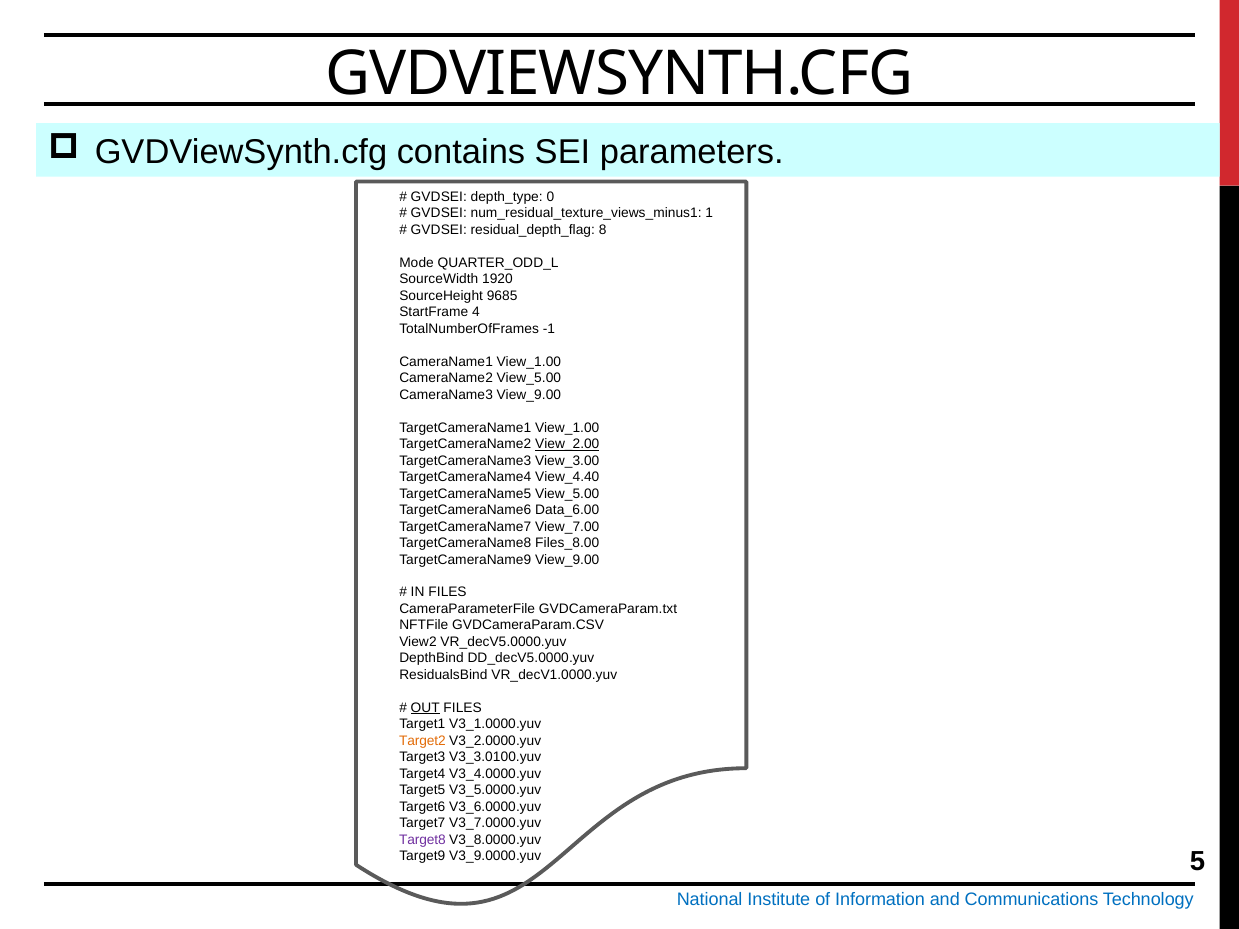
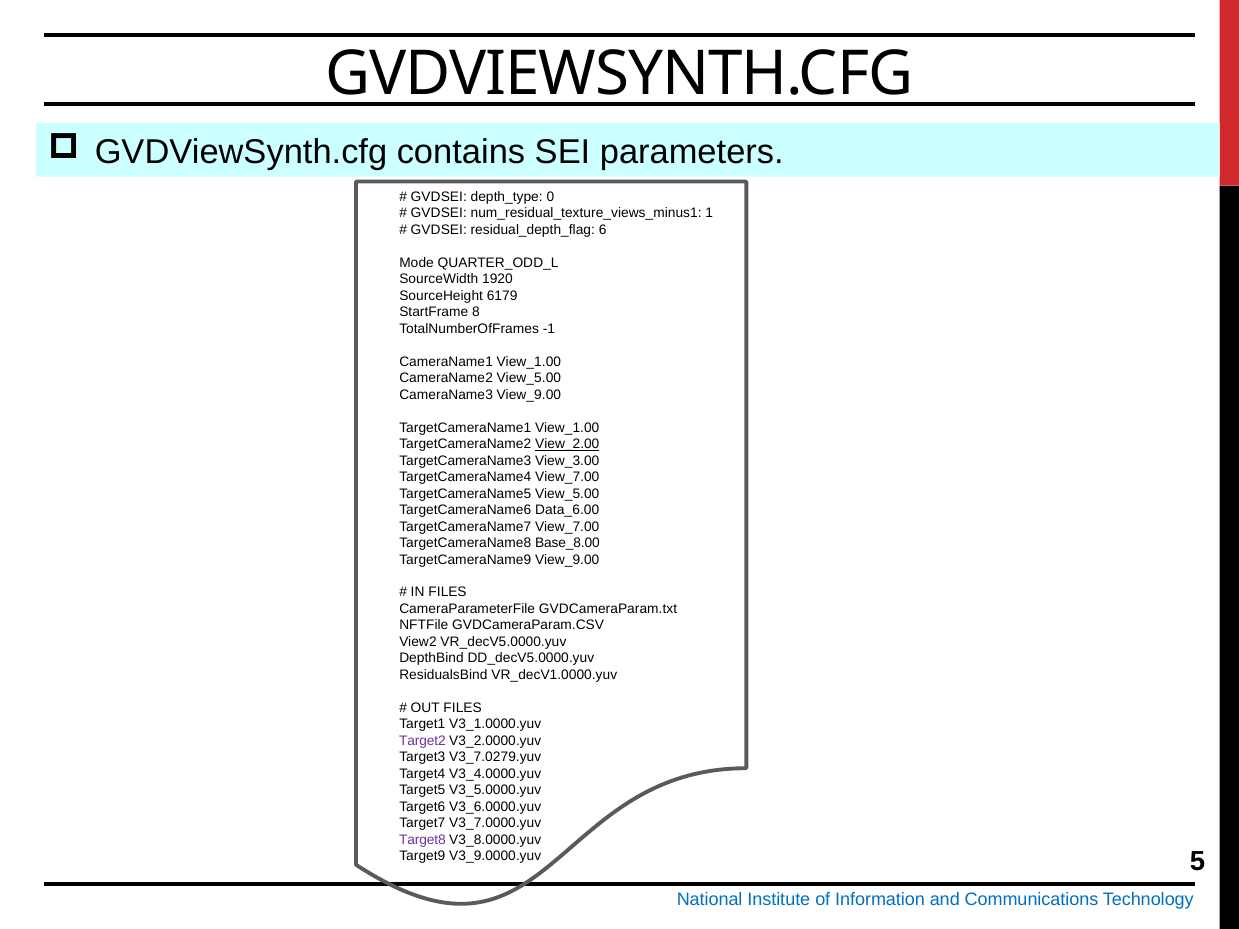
8: 8 -> 6
9685: 9685 -> 6179
4: 4 -> 8
TargetCameraName4 View_4.40: View_4.40 -> View_7.00
Files_8.00: Files_8.00 -> Base_8.00
OUT underline: present -> none
Target2 colour: orange -> purple
V3_3.0100.yuv: V3_3.0100.yuv -> V3_7.0279.yuv
